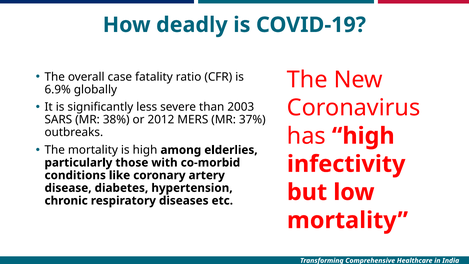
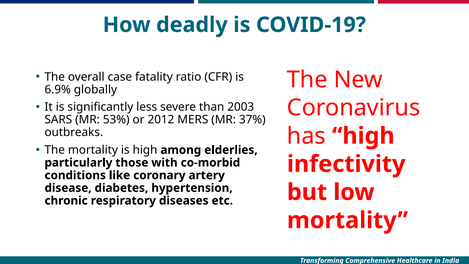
38%: 38% -> 53%
